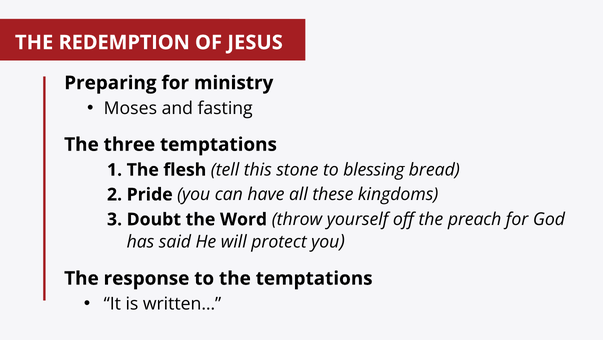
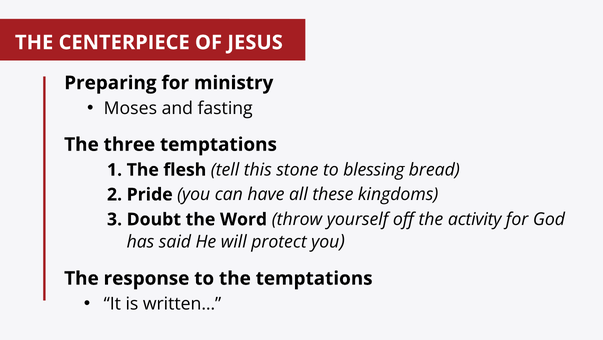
REDEMPTION: REDEMPTION -> CENTERPIECE
preach: preach -> activity
